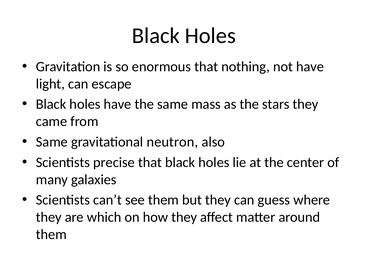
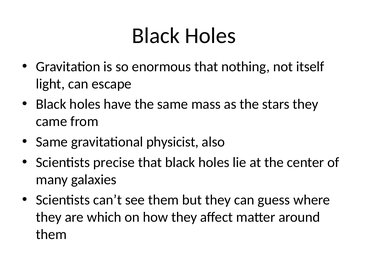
not have: have -> itself
neutron: neutron -> physicist
